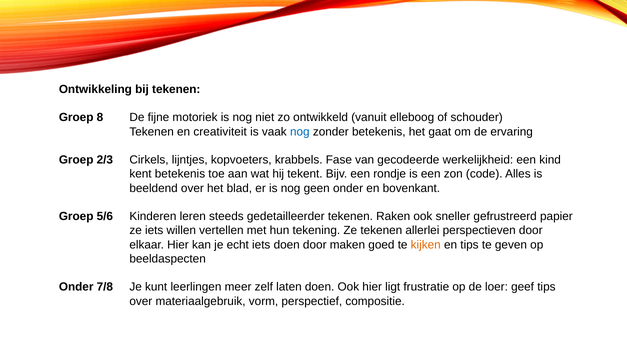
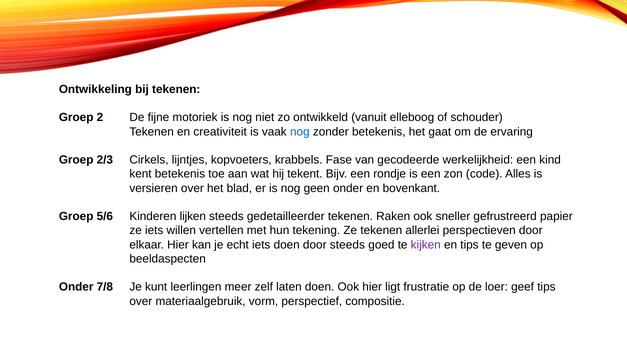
8: 8 -> 2
beeldend: beeldend -> versieren
leren: leren -> lijken
door maken: maken -> steeds
kijken colour: orange -> purple
